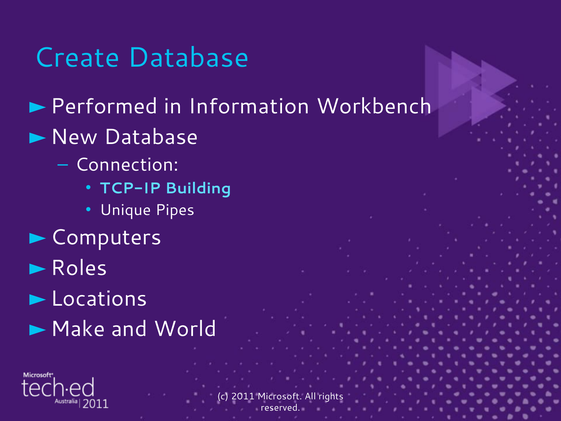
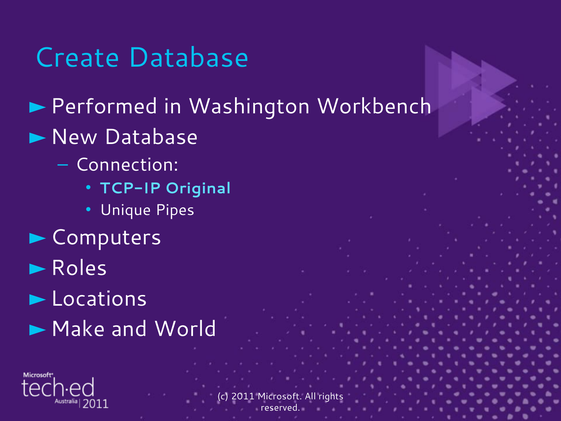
Information: Information -> Washington
Building: Building -> Original
